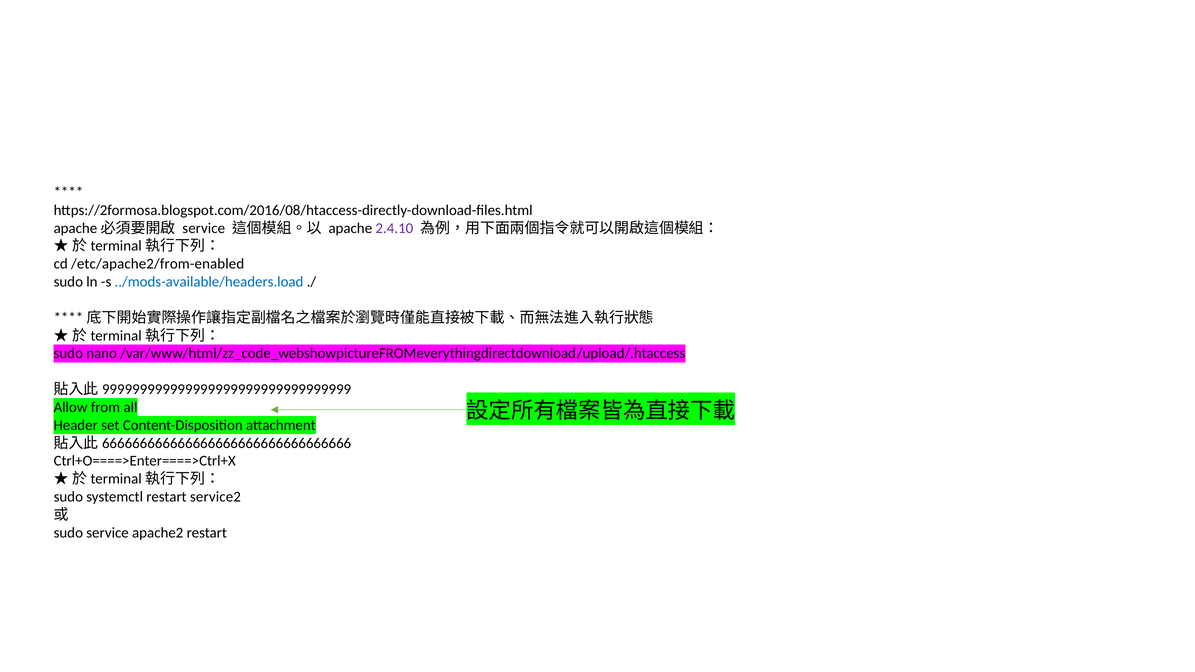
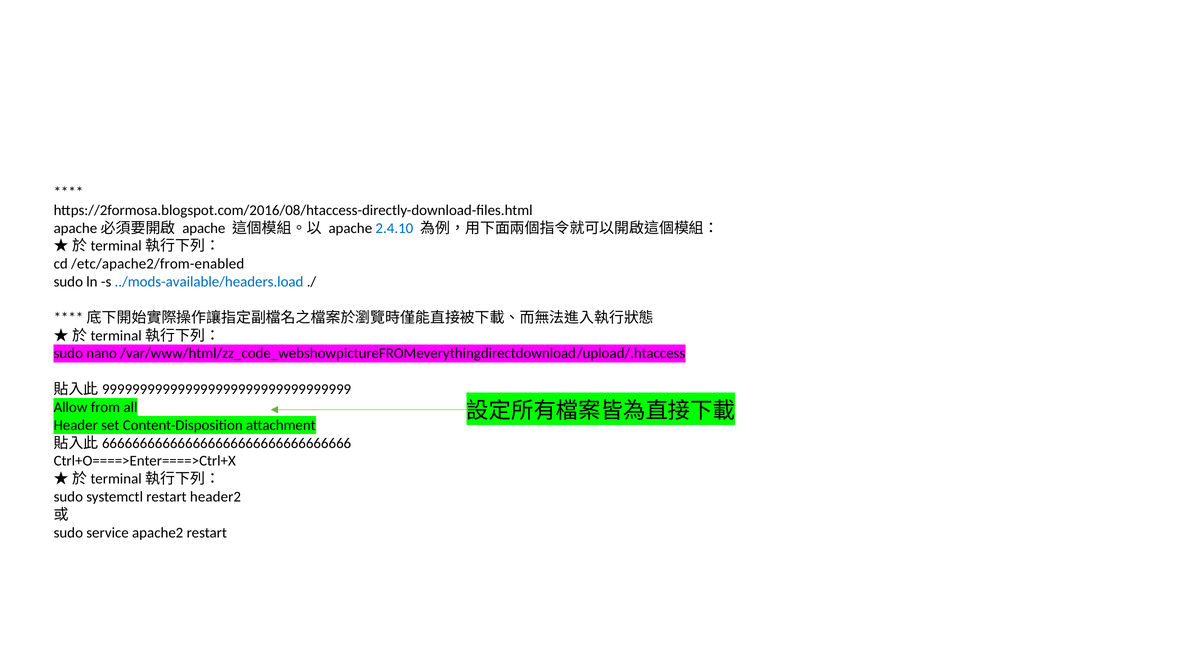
service at (204, 228): service -> apache
2.4.10 colour: purple -> blue
service2: service2 -> header2
